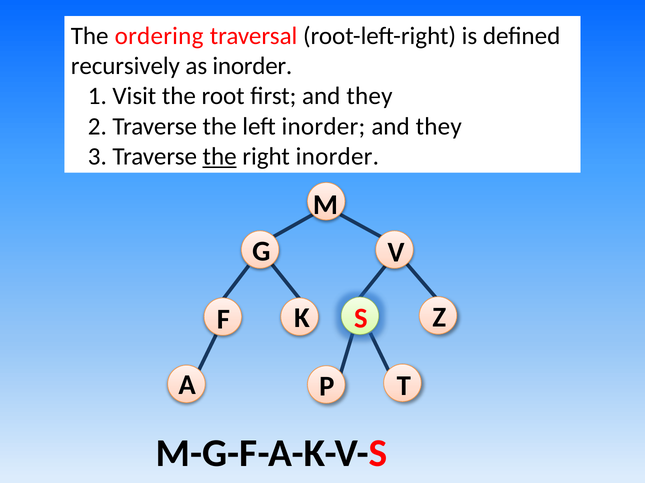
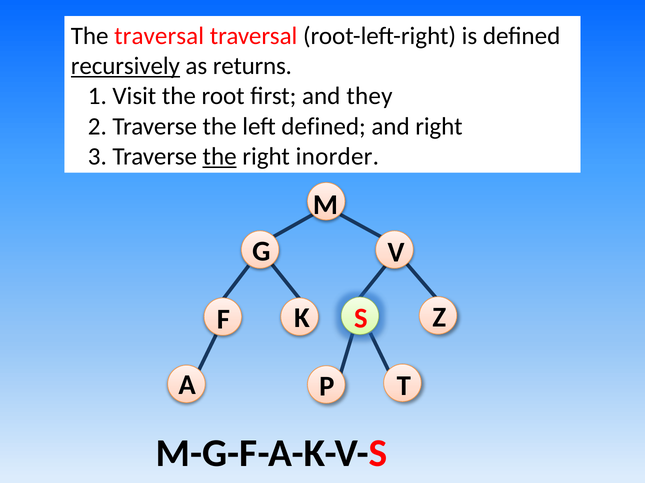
The ordering: ordering -> traversal
recursively underline: none -> present
as inorder: inorder -> returns
left inorder: inorder -> defined
they at (439, 126): they -> right
